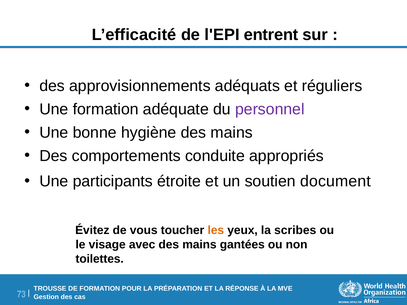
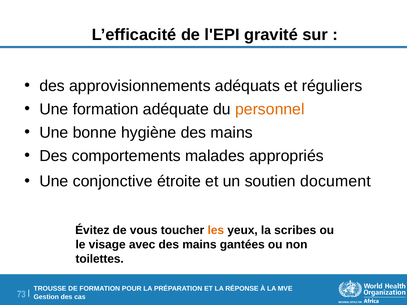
entrent: entrent -> gravité
personnel colour: purple -> orange
conduite: conduite -> malades
participants: participants -> conjonctive
